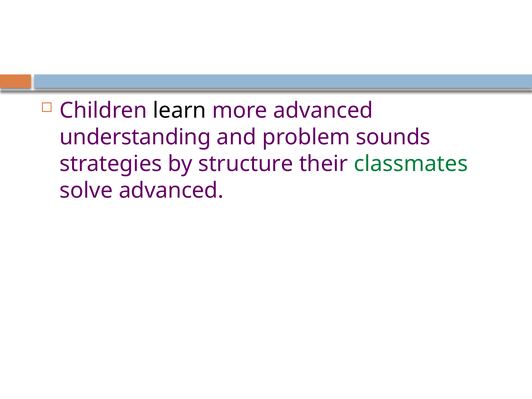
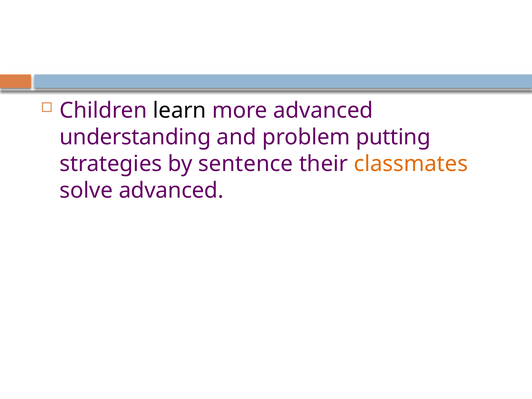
sounds: sounds -> putting
structure: structure -> sentence
classmates colour: green -> orange
